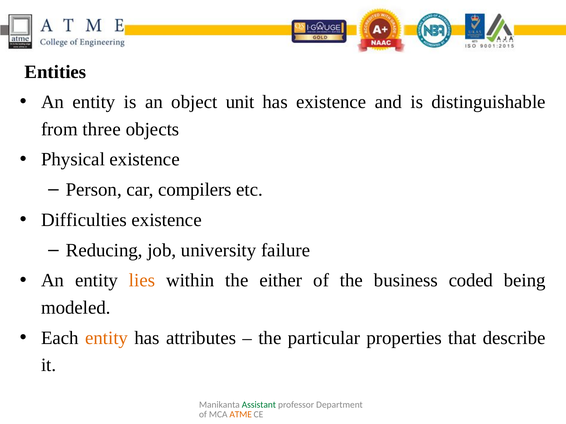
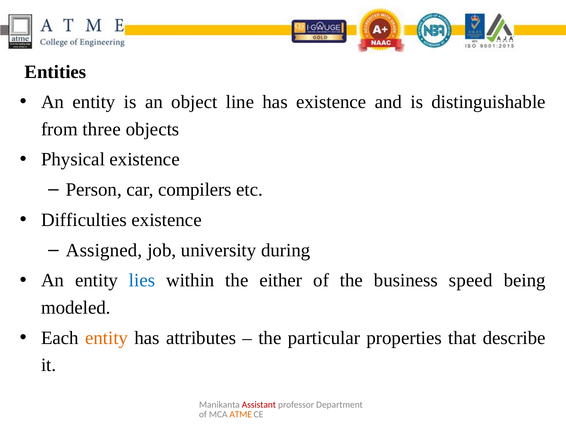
unit: unit -> line
Reducing: Reducing -> Assigned
failure: failure -> during
lies colour: orange -> blue
coded: coded -> speed
Assistant colour: green -> red
